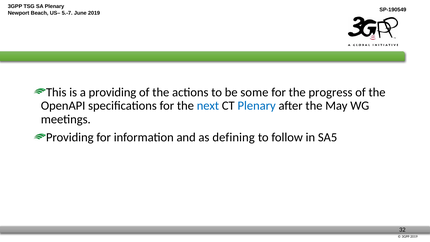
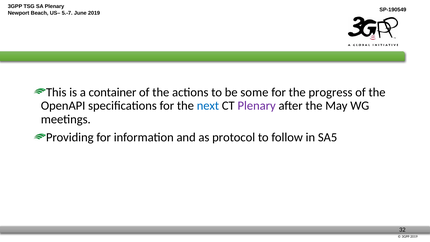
a providing: providing -> container
Plenary at (257, 106) colour: blue -> purple
defining: defining -> protocol
